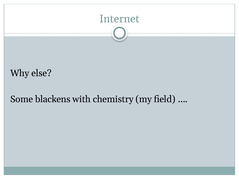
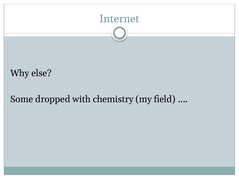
blackens: blackens -> dropped
